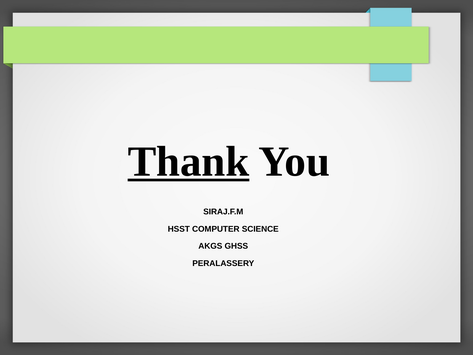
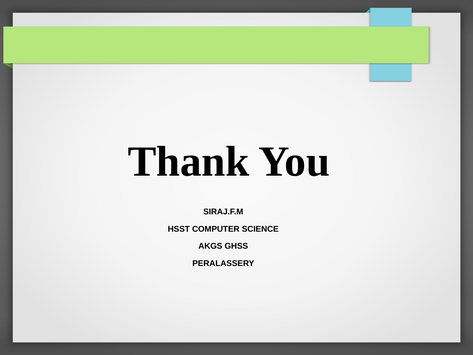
Thank underline: present -> none
